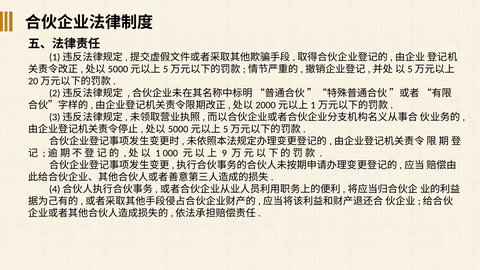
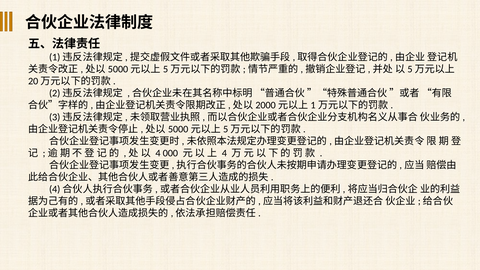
1 at (158, 153): 1 -> 4
9 at (224, 153): 9 -> 4
